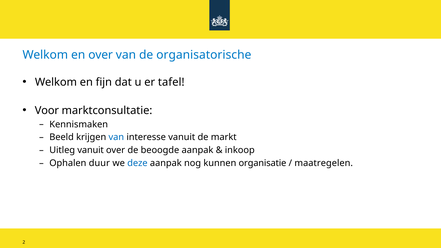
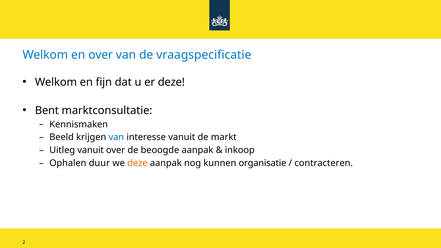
organisatorische: organisatorische -> vraagspecificatie
er tafel: tafel -> deze
Voor: Voor -> Bent
deze at (137, 163) colour: blue -> orange
maatregelen: maatregelen -> contracteren
